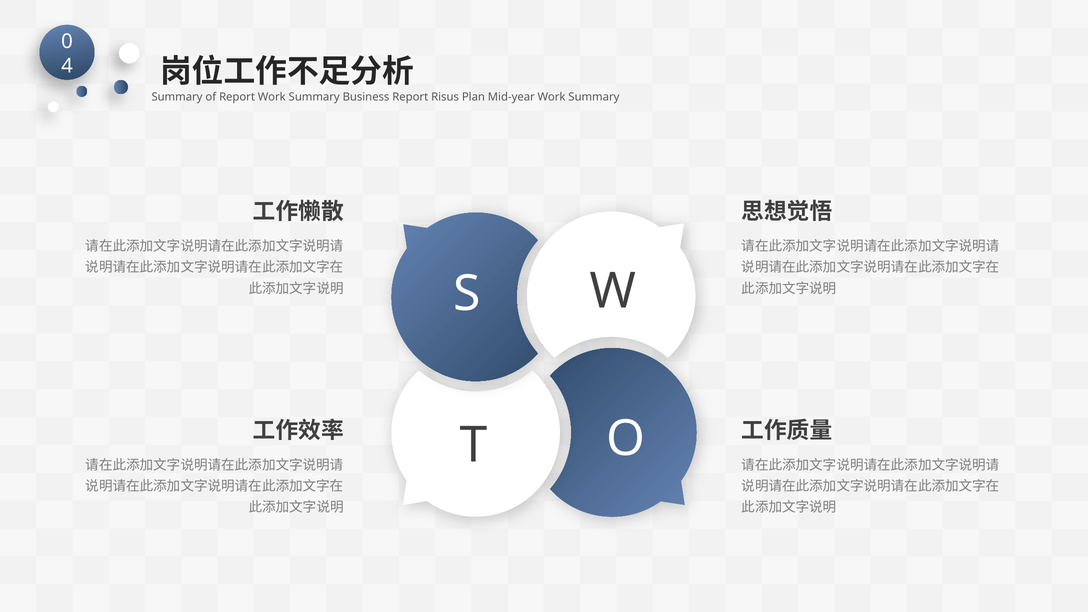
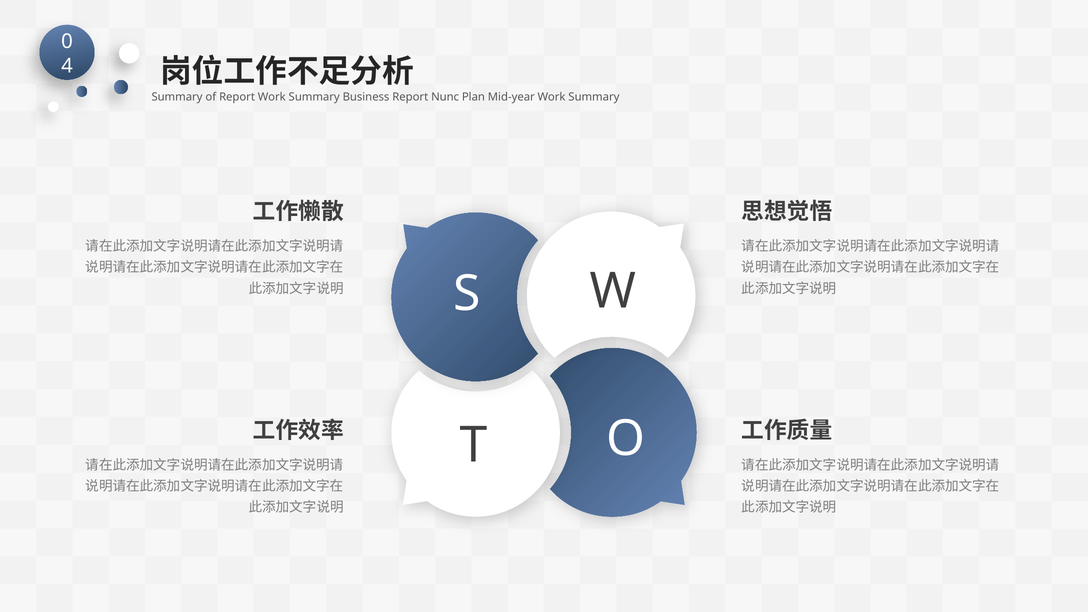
Risus: Risus -> Nunc
